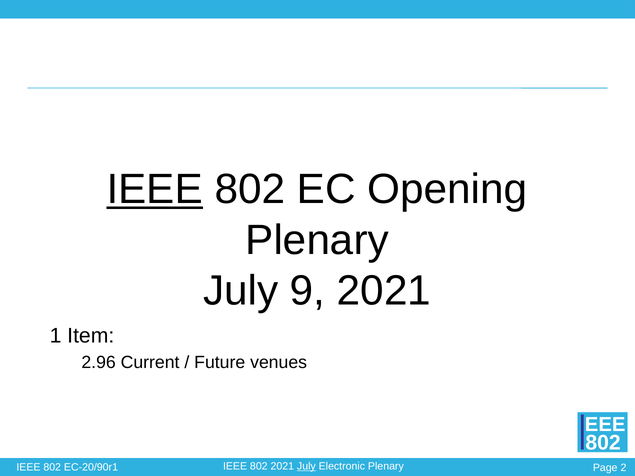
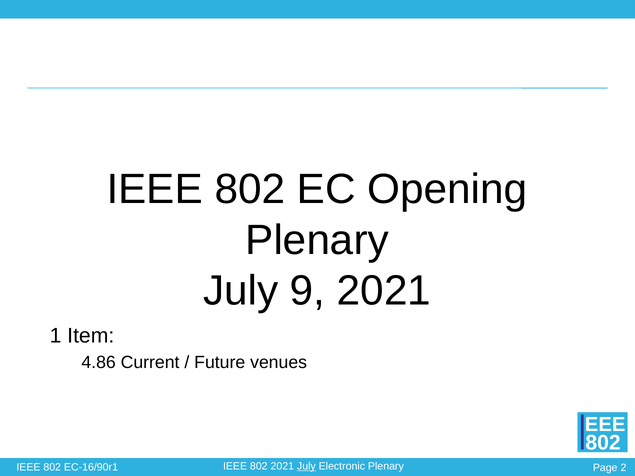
IEEE at (155, 190) underline: present -> none
2.96: 2.96 -> 4.86
EC-20/90r1: EC-20/90r1 -> EC-16/90r1
